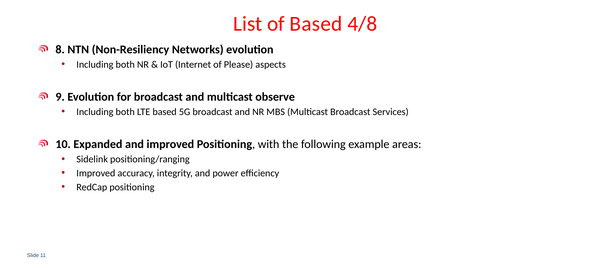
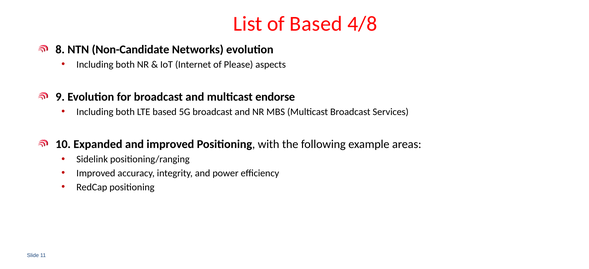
Non-Resiliency: Non-Resiliency -> Non-Candidate
observe: observe -> endorse
